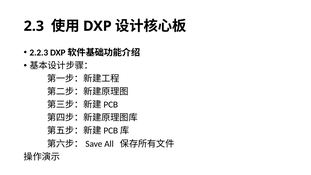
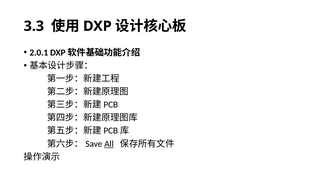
2.3: 2.3 -> 3.3
2.2.3: 2.2.3 -> 2.0.1
All underline: none -> present
